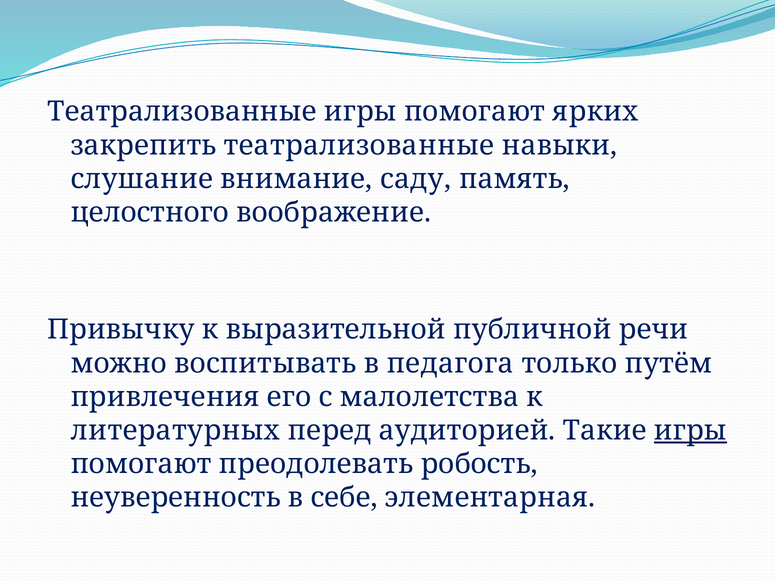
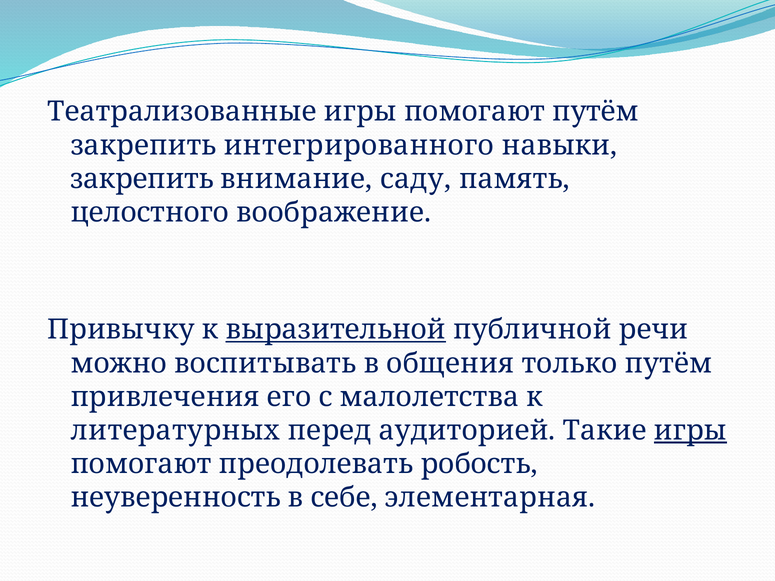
помогают ярких: ярких -> путём
закрепить театрализованные: театрализованные -> интегрированного
слушание at (142, 179): слушание -> закрепить
выразительной underline: none -> present
педагога: педагога -> общения
